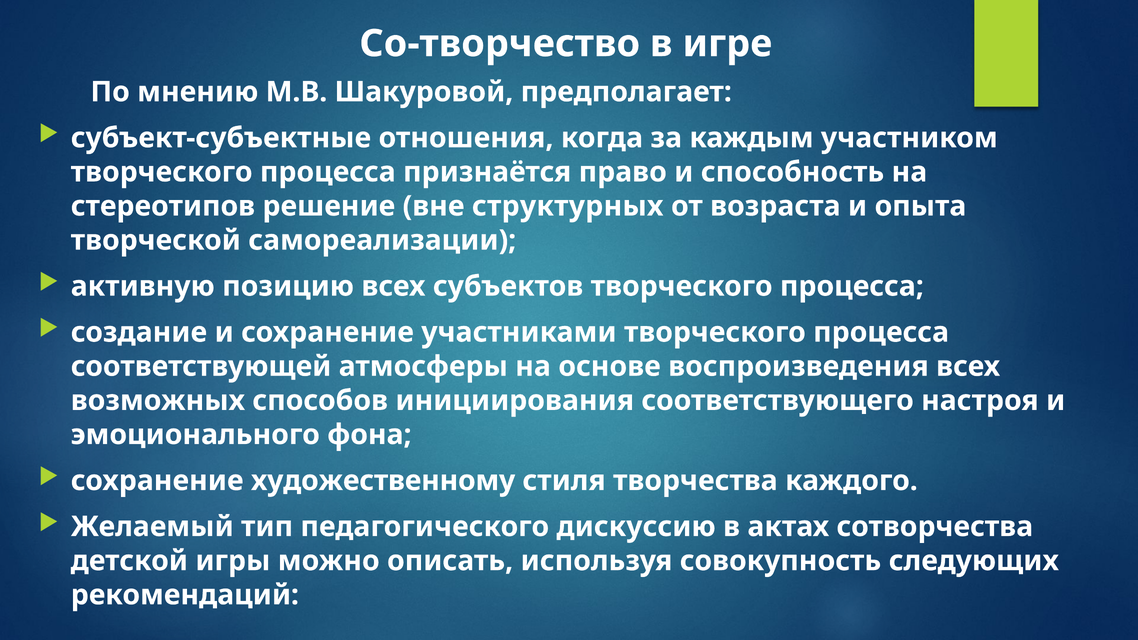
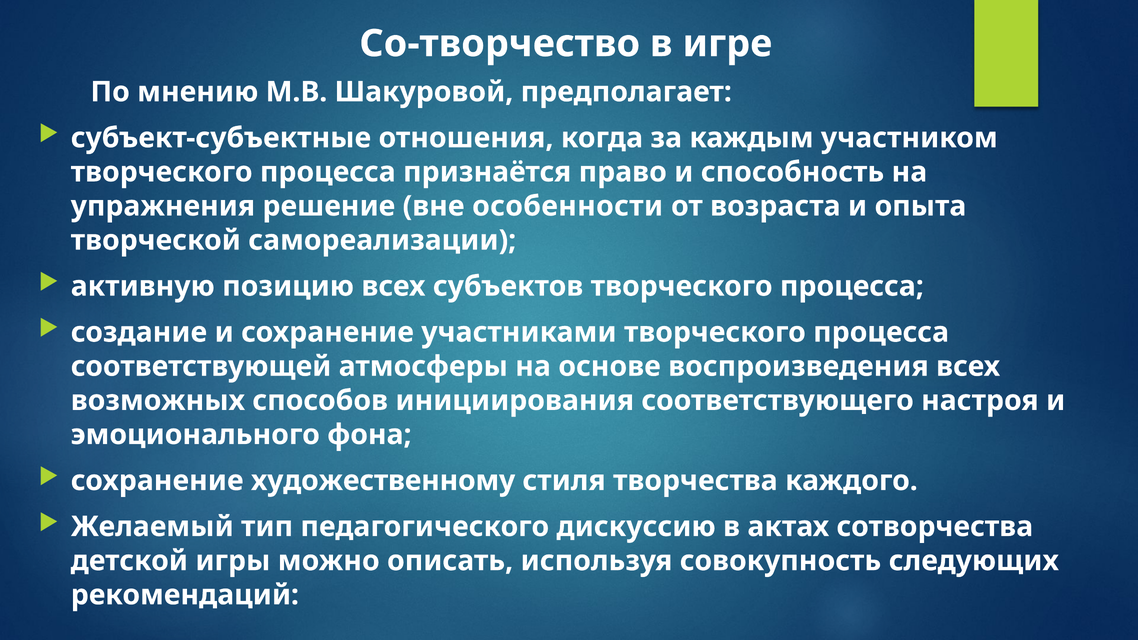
стереотипов: стереотипов -> упражнения
структурных: структурных -> особенности
